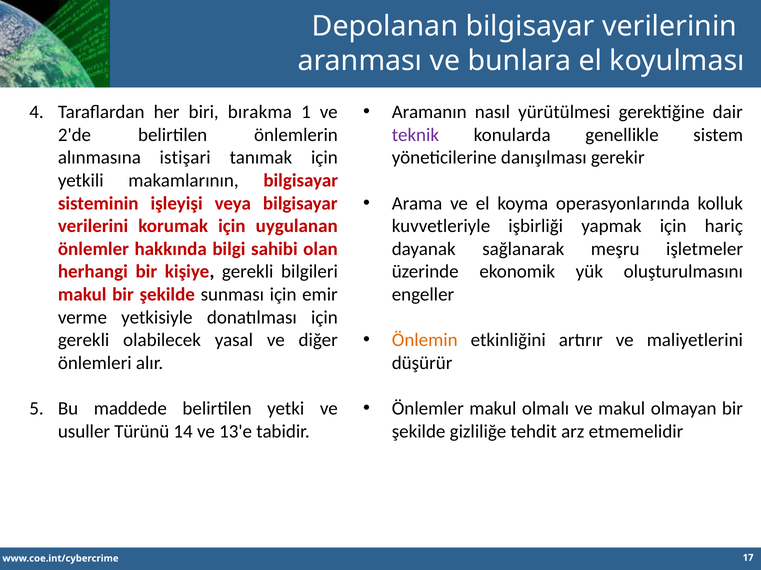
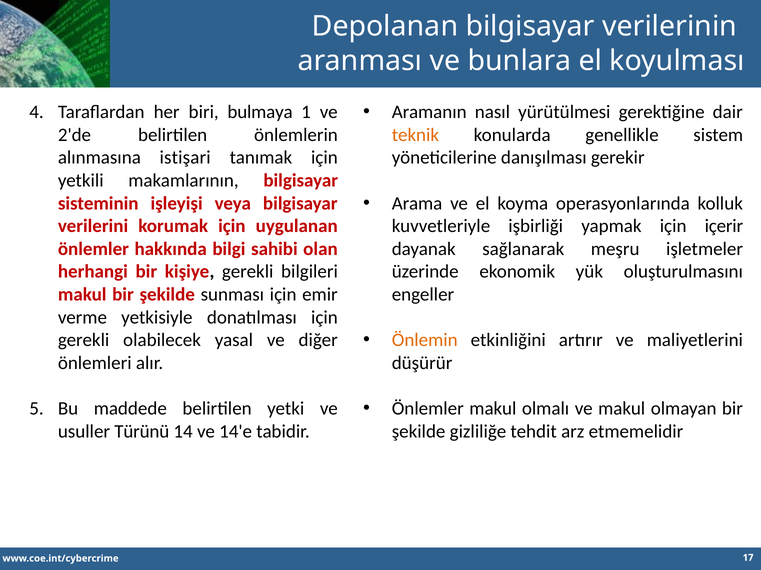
bırakma: bırakma -> bulmaya
teknik colour: purple -> orange
hariç: hariç -> içerir
13'e: 13'e -> 14'e
